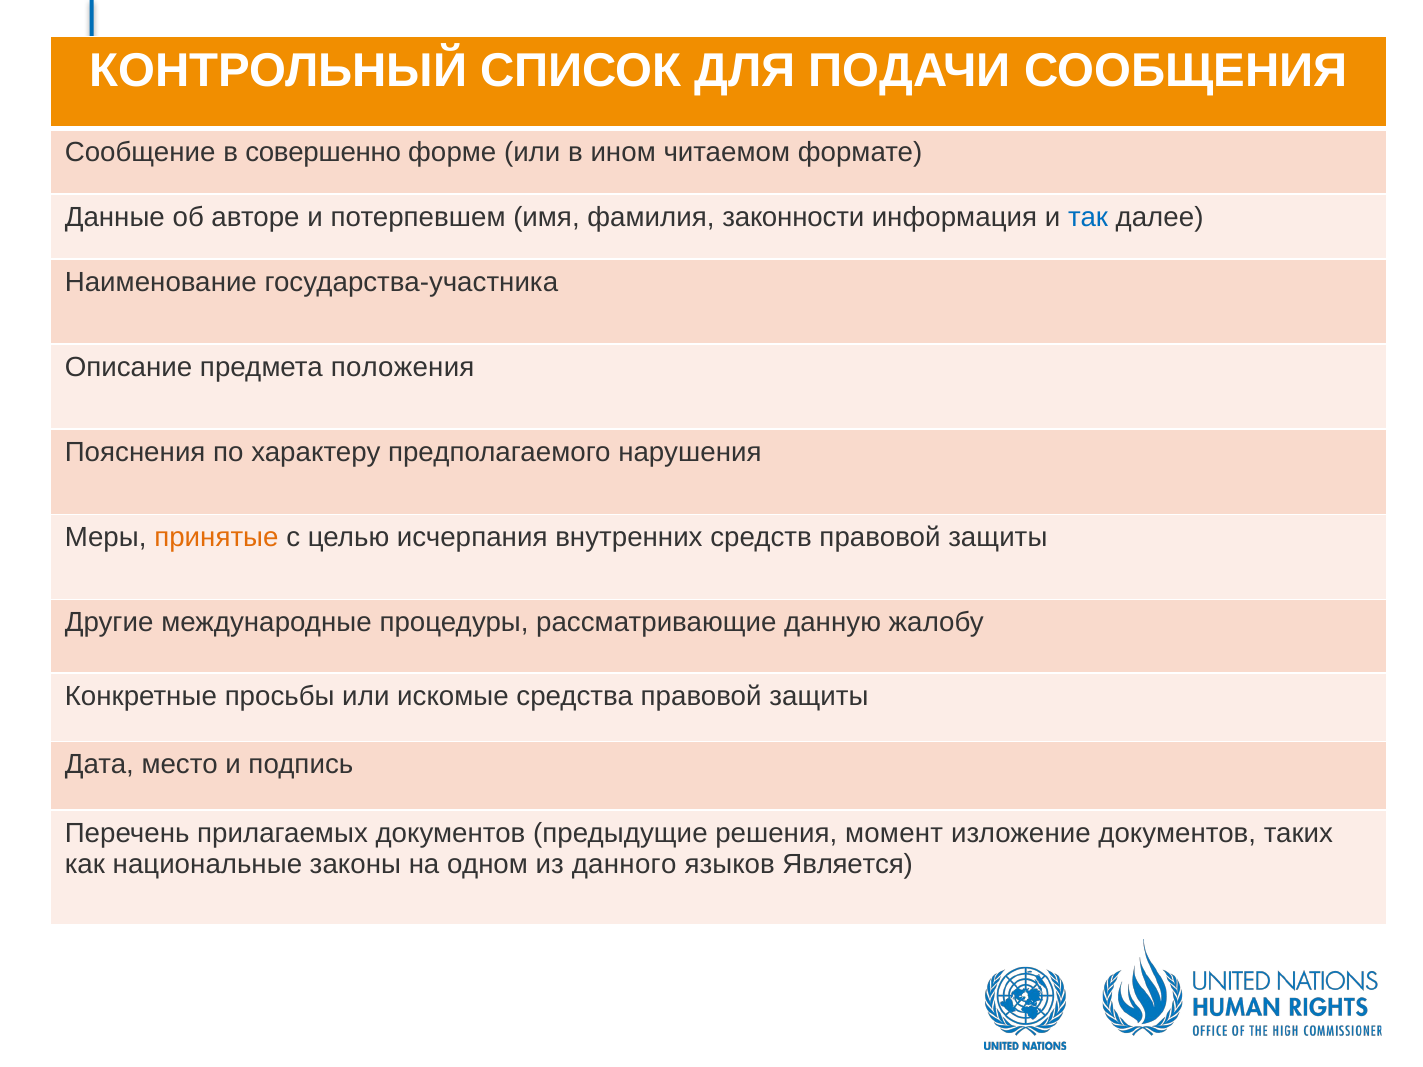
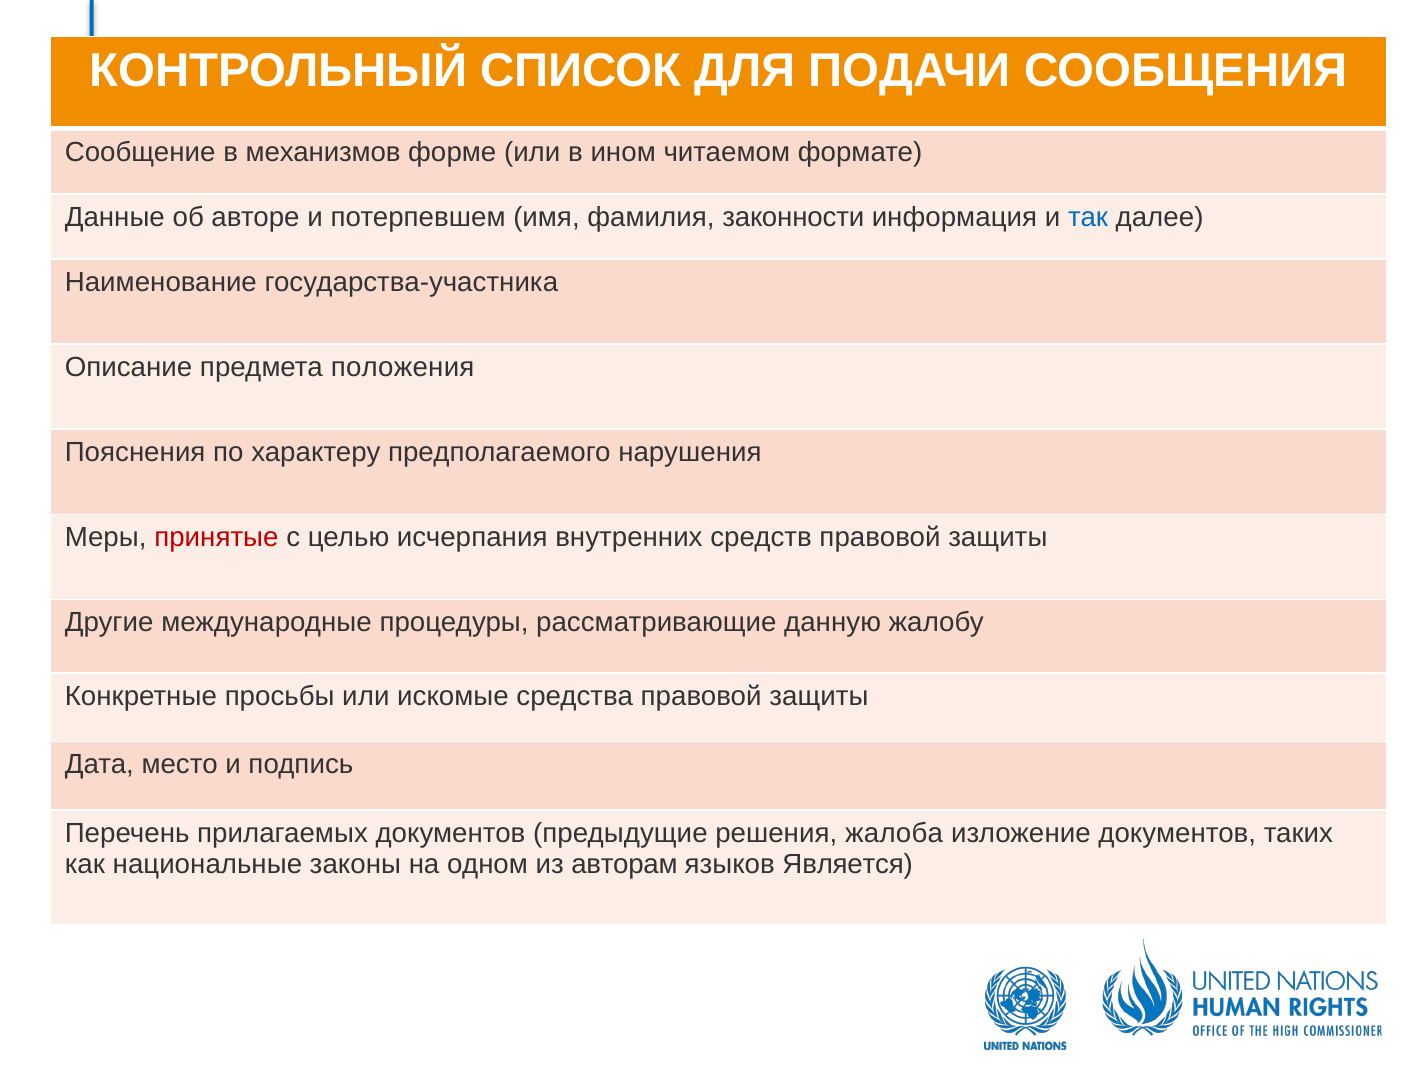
совершенно: совершенно -> механизмов
принятые colour: orange -> red
момент: момент -> жалоба
данного: данного -> авторам
